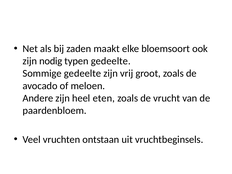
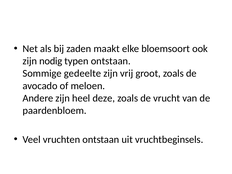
typen gedeelte: gedeelte -> ontstaan
eten: eten -> deze
